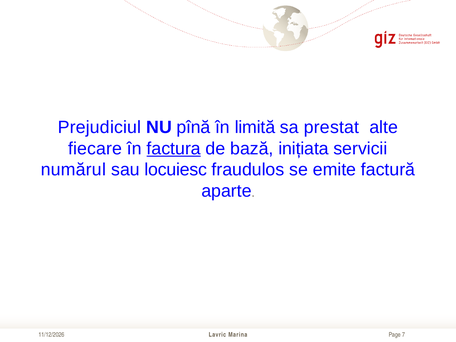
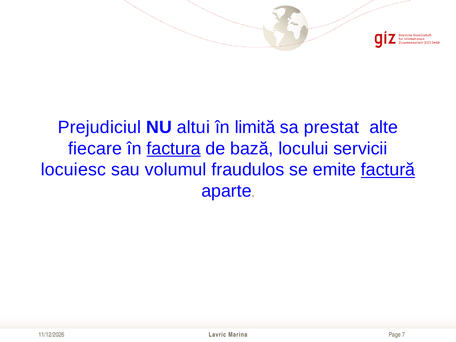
pînă: pînă -> altui
inițiata: inițiata -> locului
numărul: numărul -> locuiesc
locuiesc: locuiesc -> volumul
factură underline: none -> present
